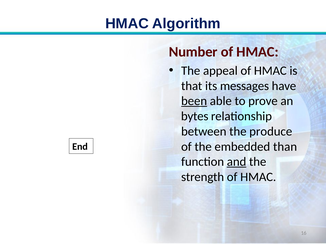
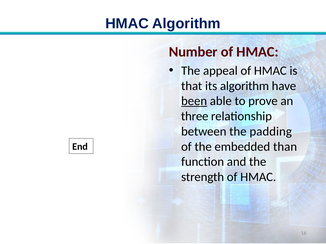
its messages: messages -> algorithm
bytes: bytes -> three
produce: produce -> padding
and underline: present -> none
